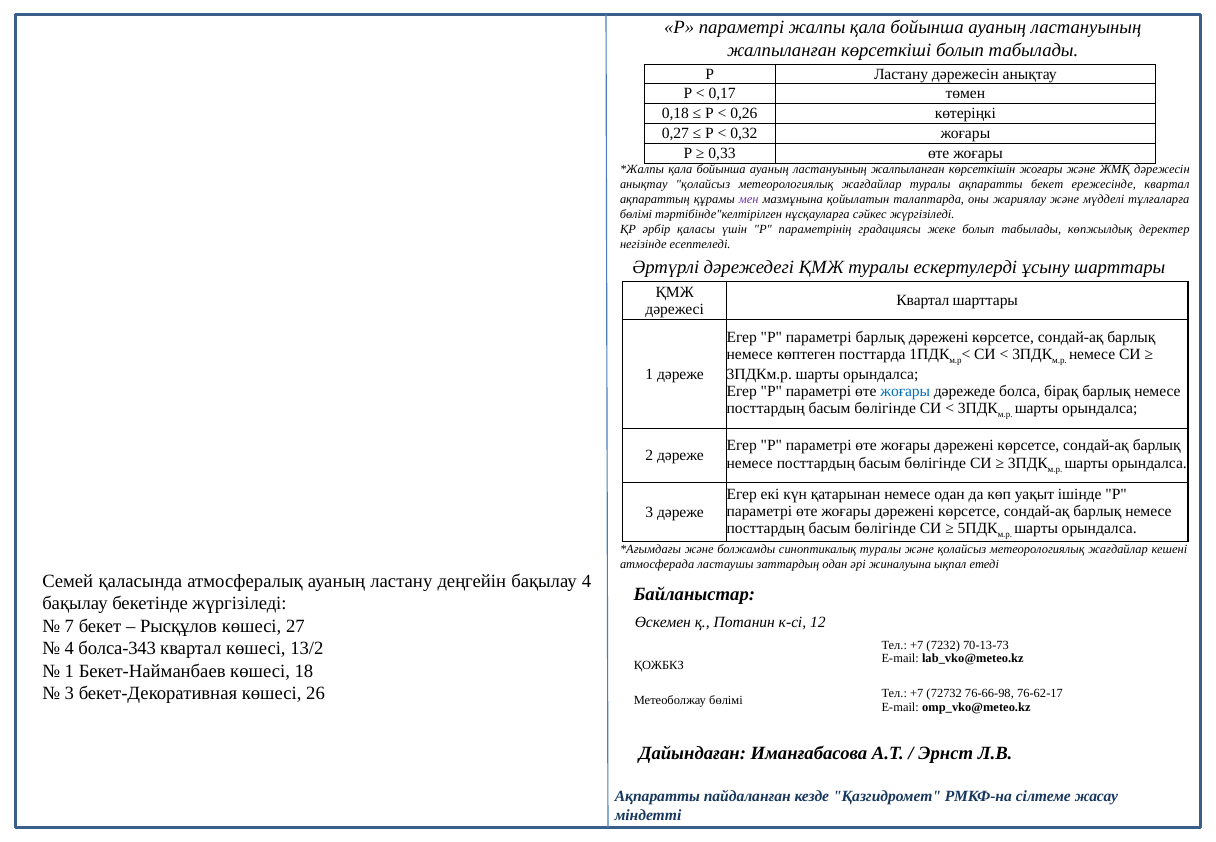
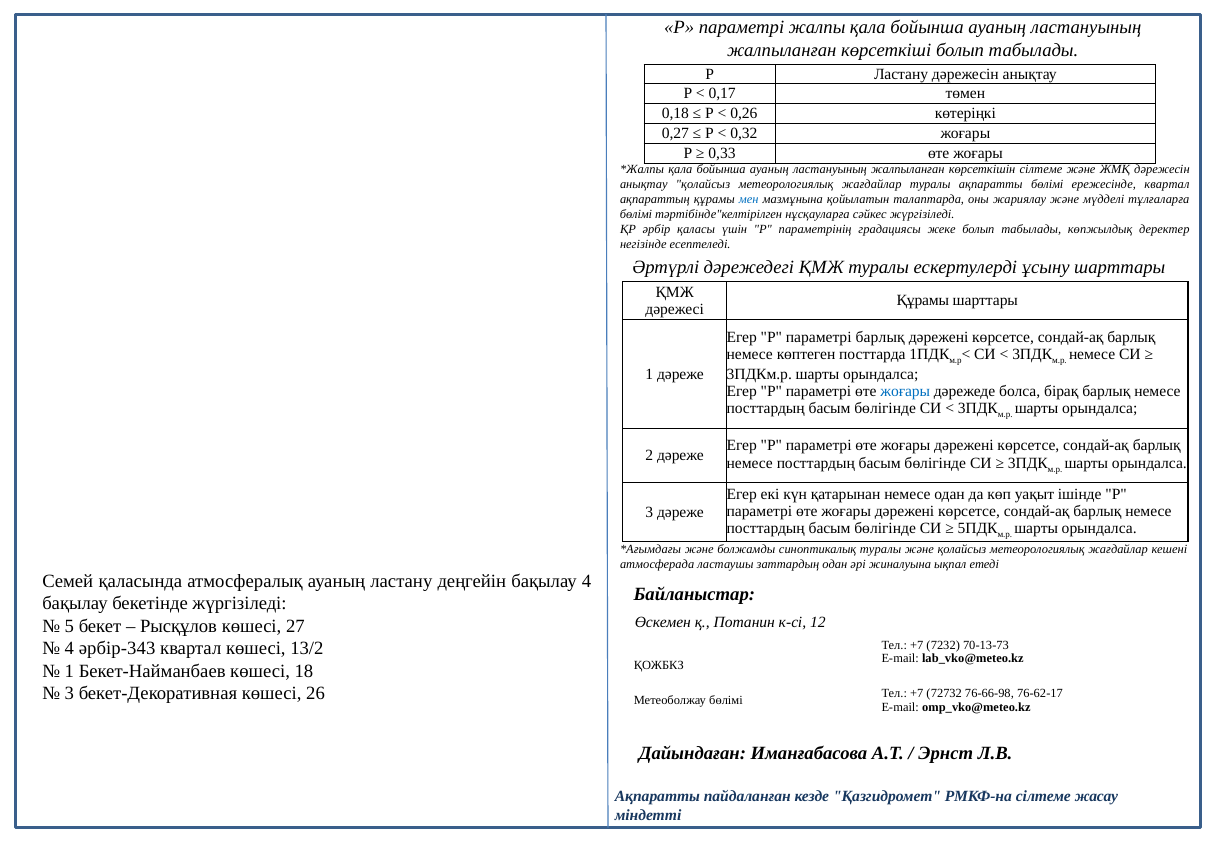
көрсеткішін жоғары: жоғары -> сілтеме
ақпаратты бекет: бекет -> бөлімі
мен colour: purple -> blue
Квартал at (923, 301): Квартал -> Құрамы
7: 7 -> 5
болса-343: болса-343 -> әрбір-343
